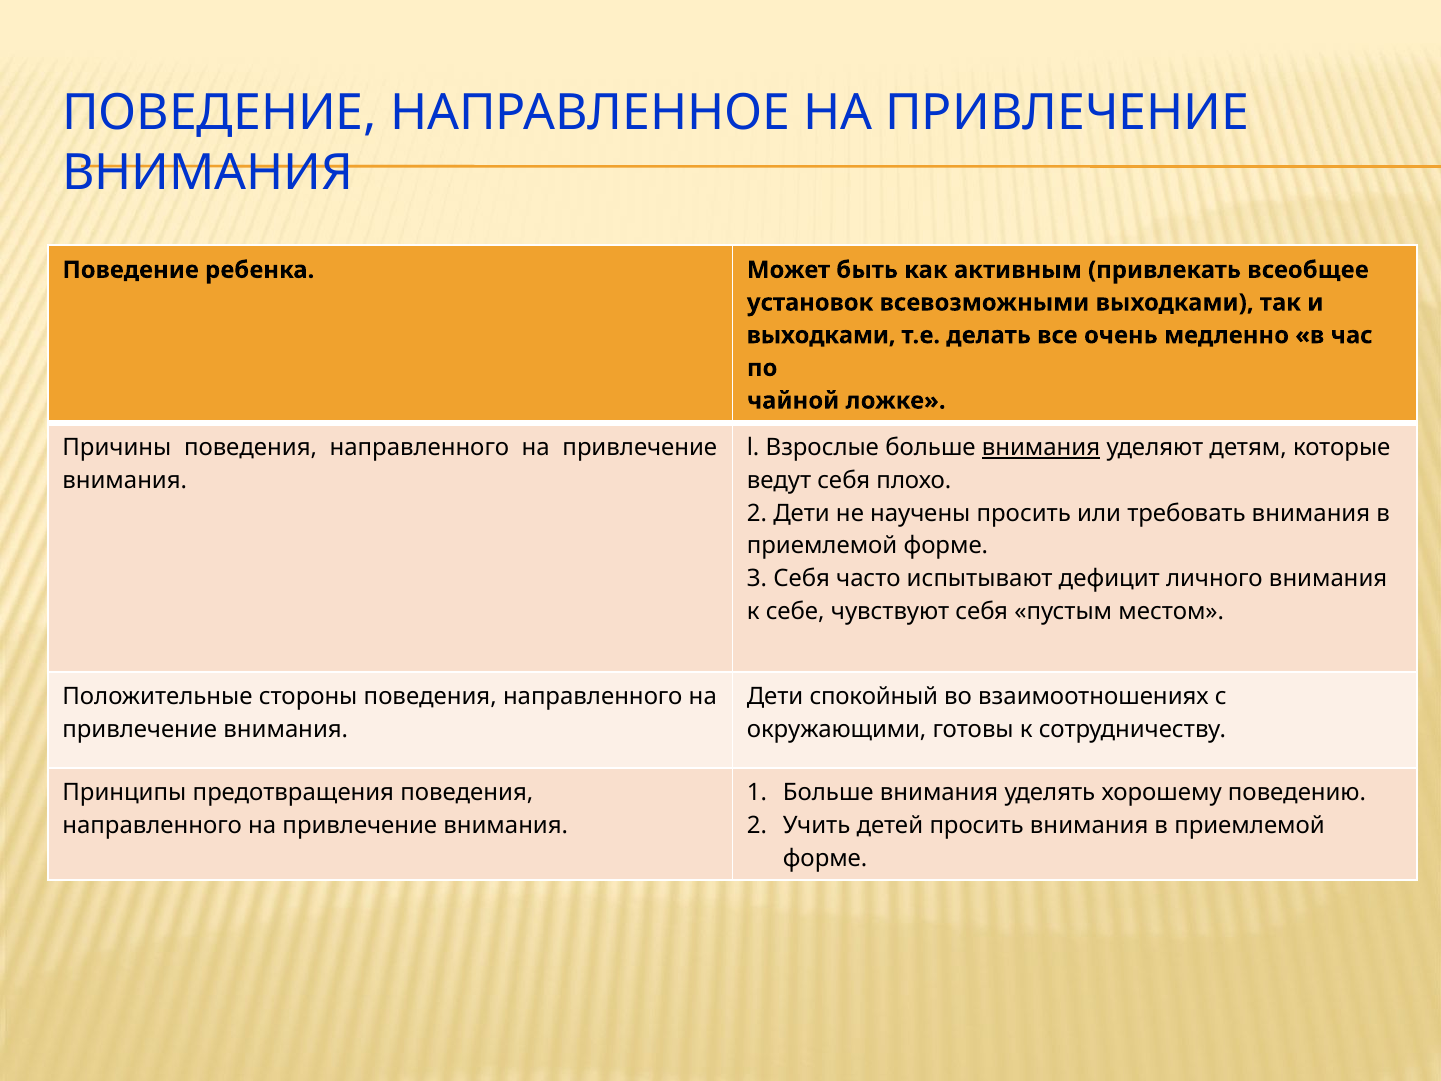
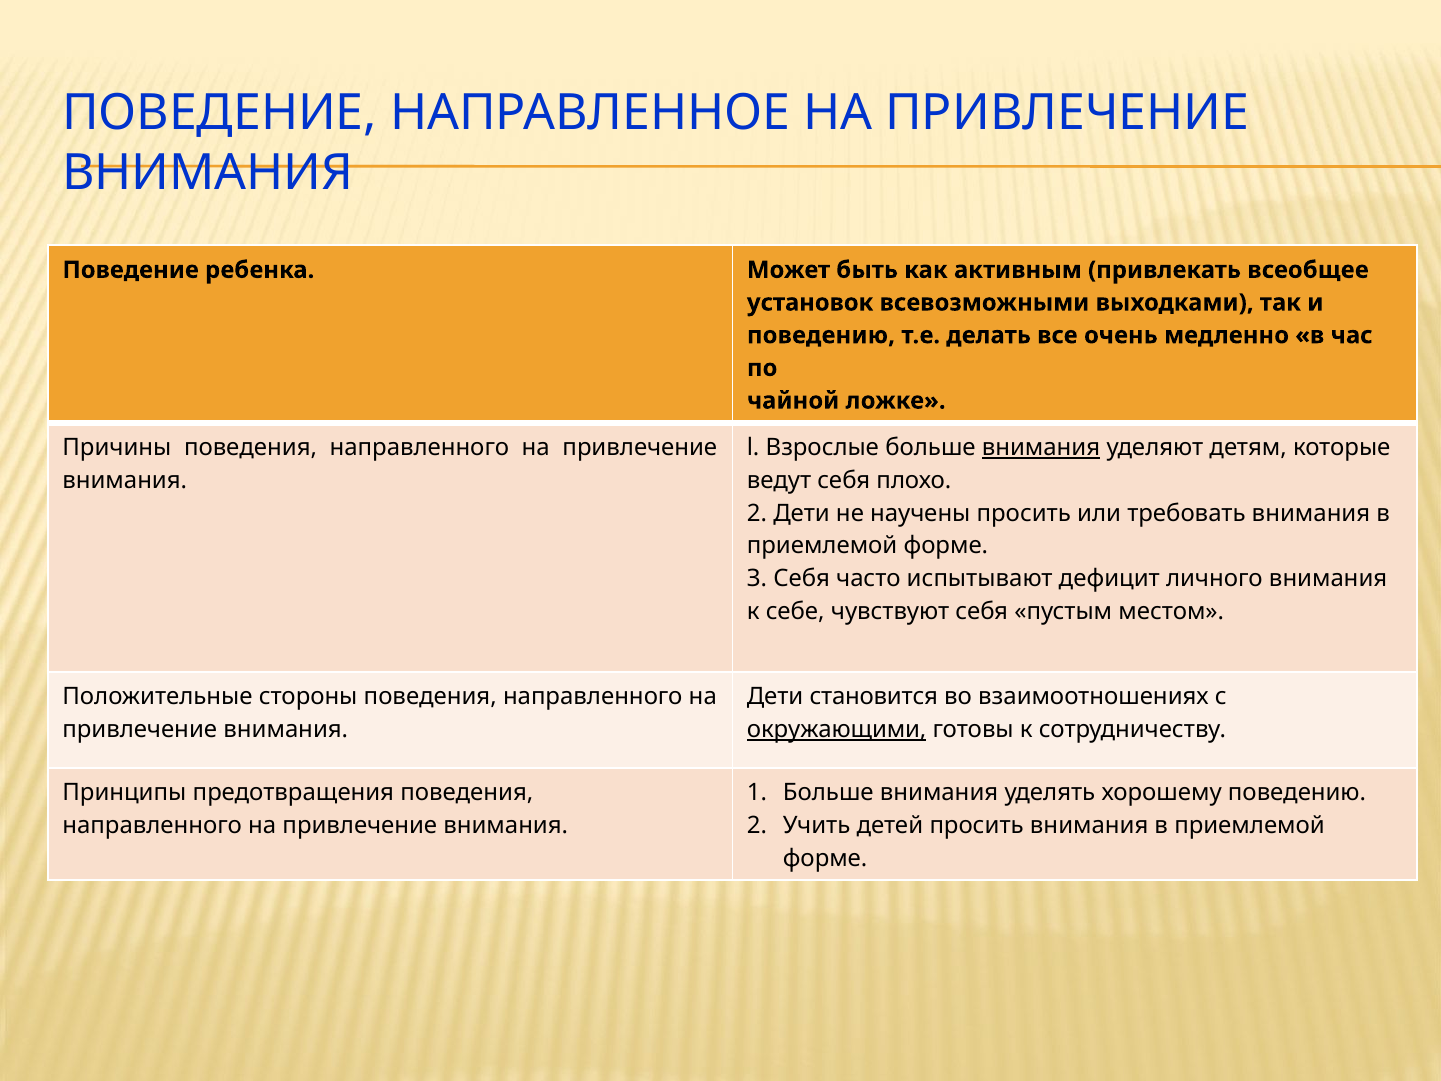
выходками at (821, 335): выходками -> поведению
спокойный: спокойный -> становится
окружающими underline: none -> present
